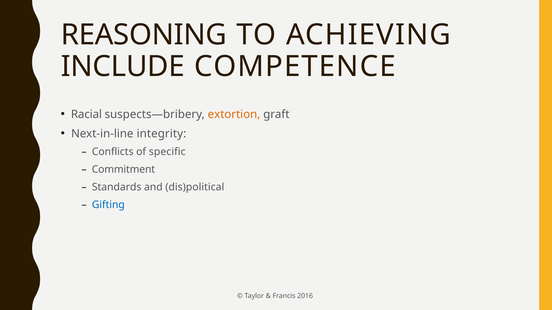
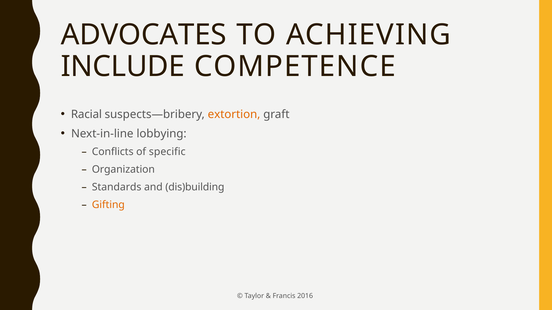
REASONING: REASONING -> ADVOCATES
integrity: integrity -> lobbying
Commitment: Commitment -> Organization
dis)political: dis)political -> dis)building
Gifting colour: blue -> orange
